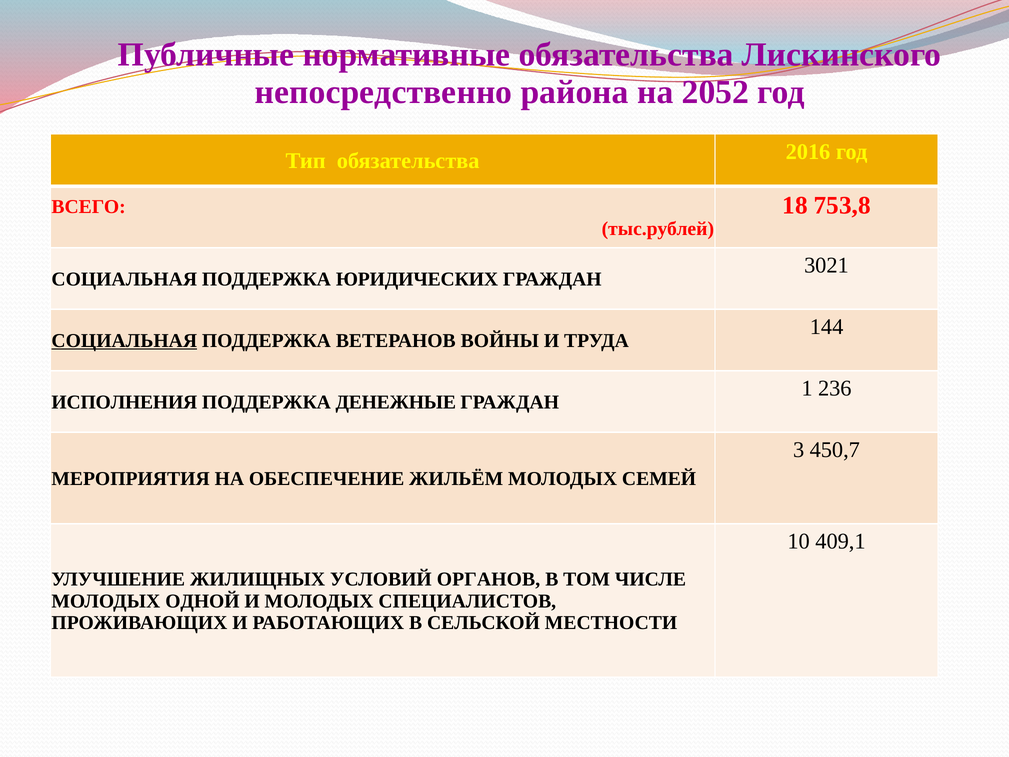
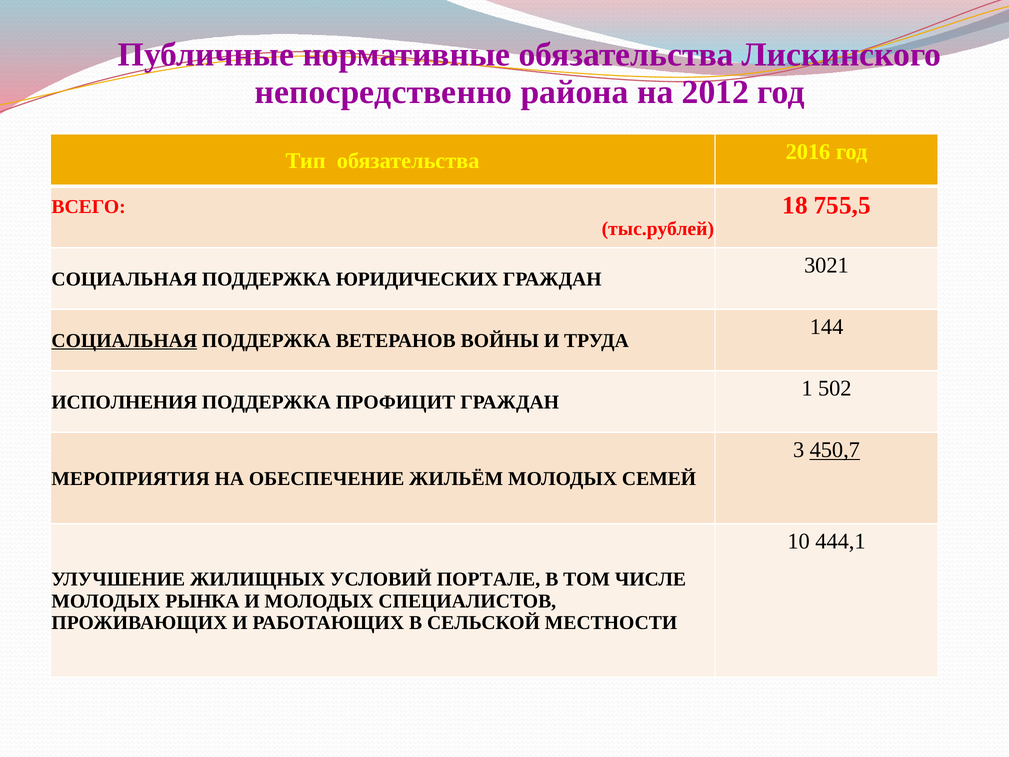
2052: 2052 -> 2012
753,8: 753,8 -> 755,5
236: 236 -> 502
ДЕНЕЖНЫЕ: ДЕНЕЖНЫЕ -> ПРОФИЦИТ
450,7 underline: none -> present
409,1: 409,1 -> 444,1
ОРГАНОВ: ОРГАНОВ -> ПОРТАЛЕ
ОДНОЙ: ОДНОЙ -> РЫНКА
